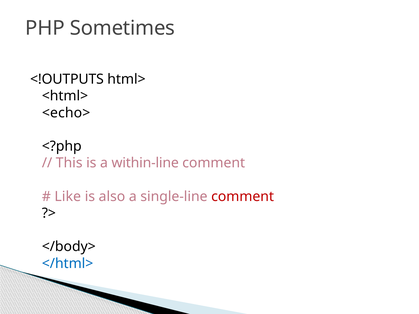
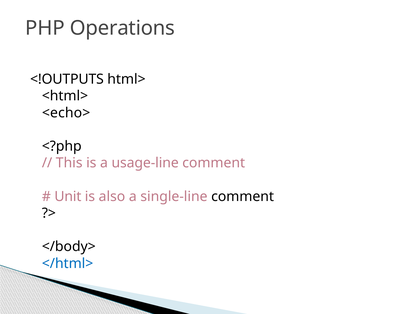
Sometimes: Sometimes -> Operations
within-line: within-line -> usage-line
Like: Like -> Unit
comment at (243, 197) colour: red -> black
